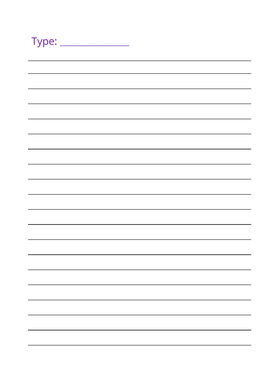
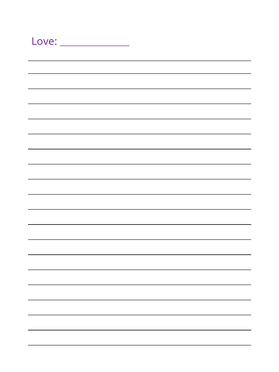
Type: Type -> Love
